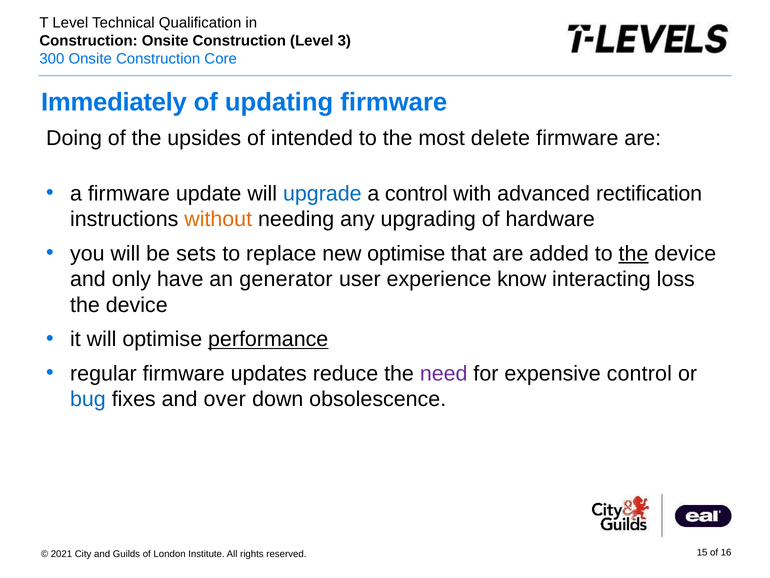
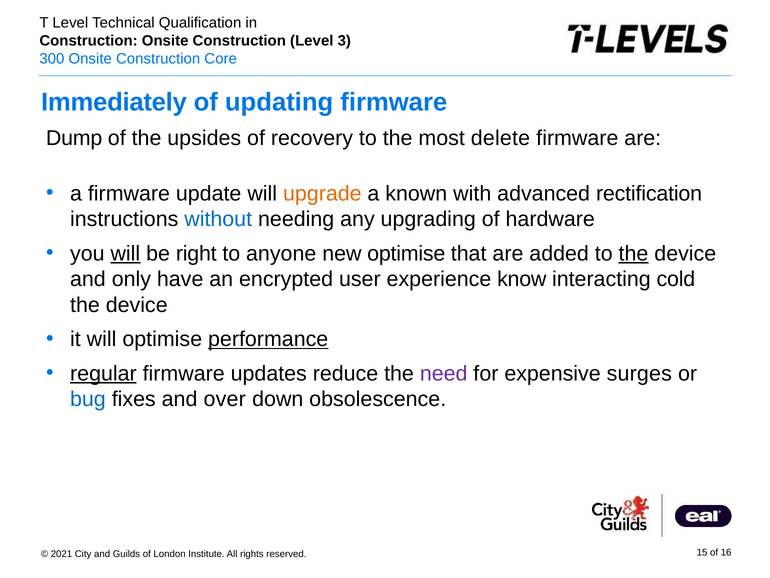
Doing: Doing -> Dump
intended: intended -> recovery
upgrade colour: blue -> orange
a control: control -> known
without colour: orange -> blue
will at (125, 253) underline: none -> present
sets: sets -> right
replace: replace -> anyone
generator: generator -> encrypted
loss: loss -> cold
regular underline: none -> present
expensive control: control -> surges
